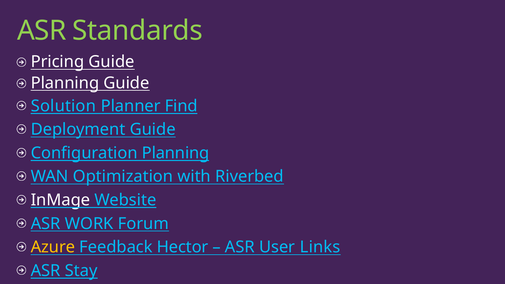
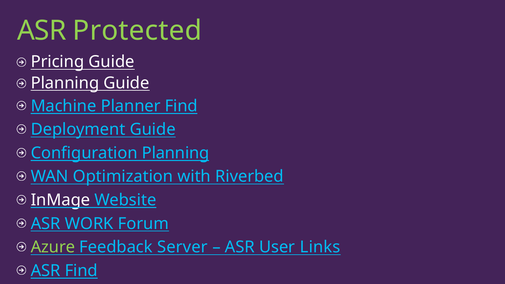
Standards: Standards -> Protected
Solution: Solution -> Machine
Azure colour: yellow -> light green
Hector: Hector -> Server
ASR Stay: Stay -> Find
